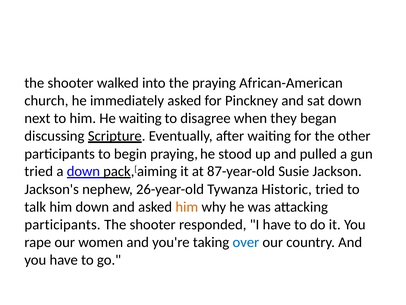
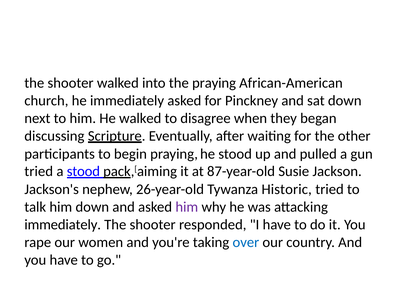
He waiting: waiting -> walked
a down: down -> stood
him at (187, 207) colour: orange -> purple
participants at (63, 224): participants -> immediately
